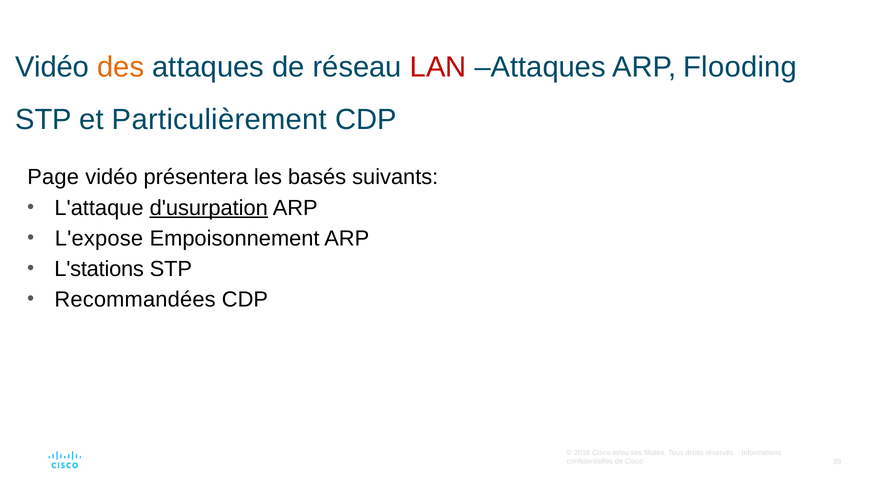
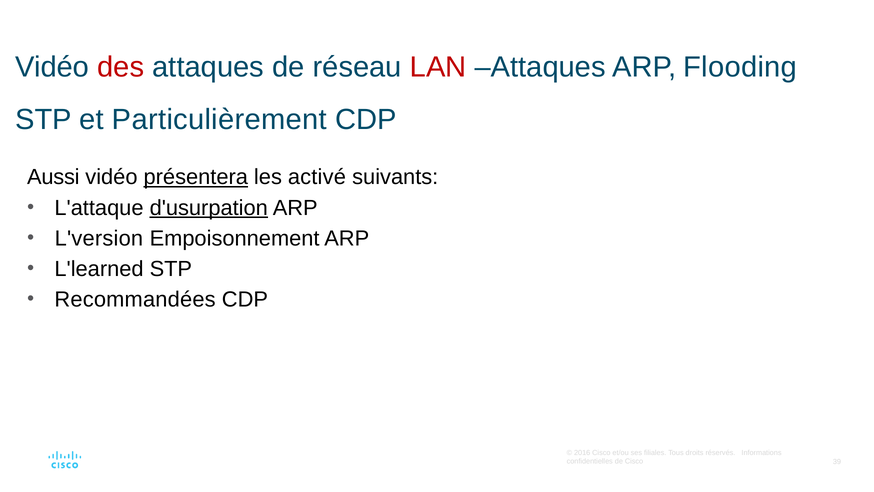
des colour: orange -> red
Page: Page -> Aussi
présentera underline: none -> present
basés: basés -> activé
L'expose: L'expose -> L'version
L'stations: L'stations -> L'learned
